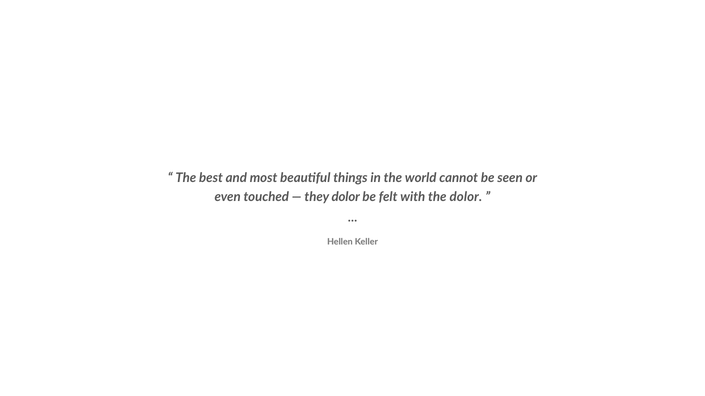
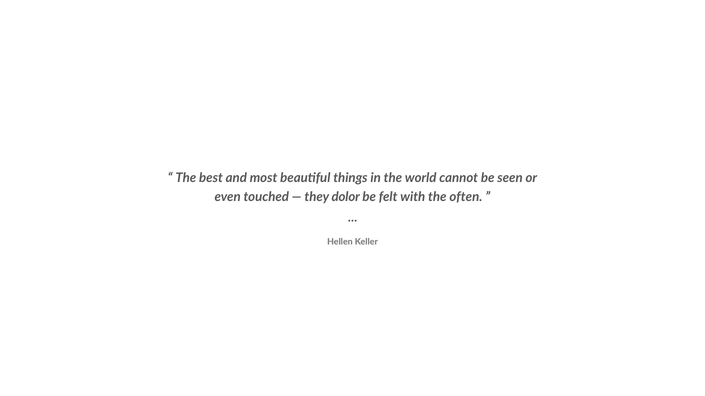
the dolor: dolor -> often
